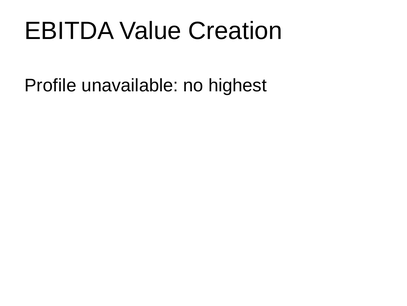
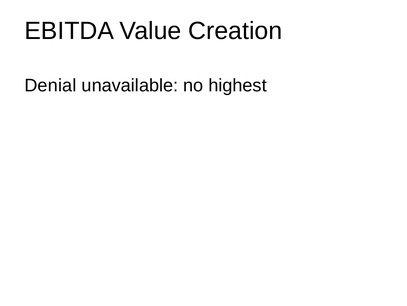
Profile: Profile -> Denial
